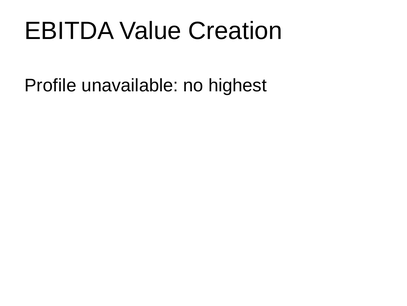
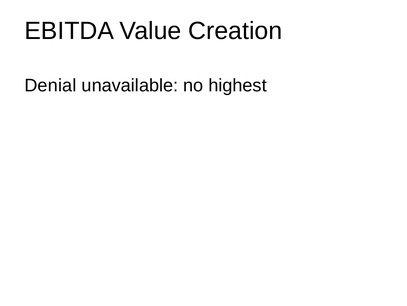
Profile: Profile -> Denial
